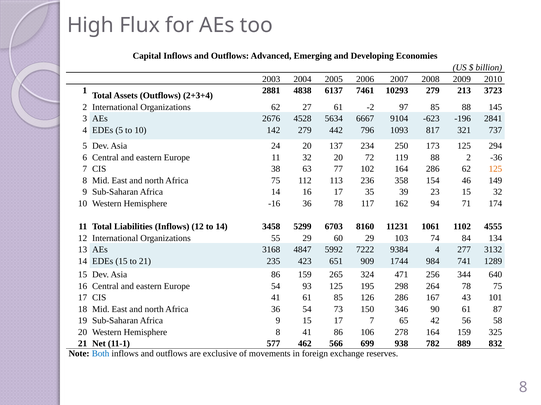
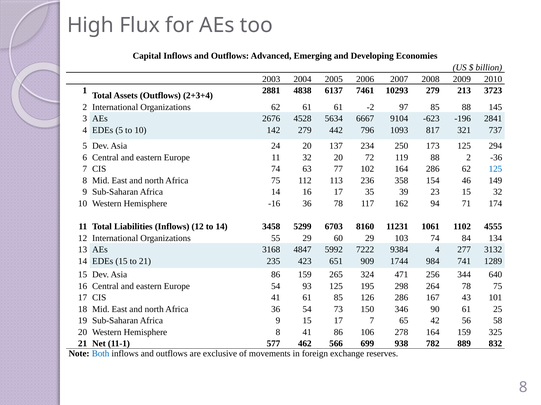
62 27: 27 -> 61
CIS 38: 38 -> 74
125 at (495, 169) colour: orange -> blue
87: 87 -> 25
